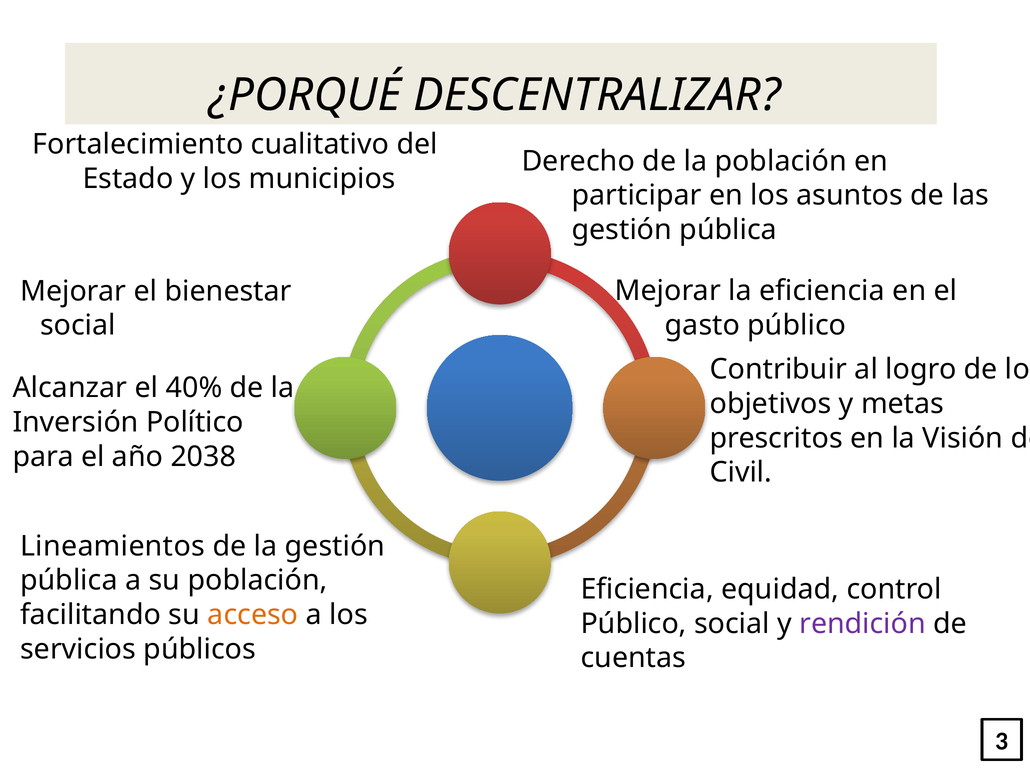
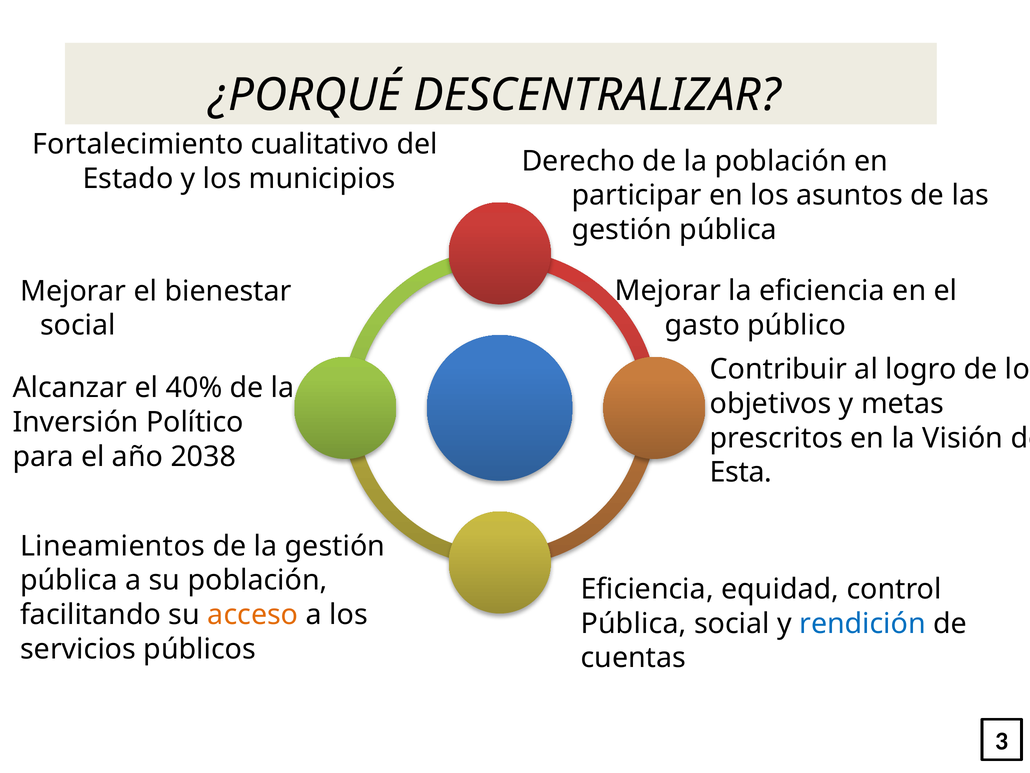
Civil: Civil -> Esta
Público at (634, 623): Público -> Pública
rendición colour: purple -> blue
